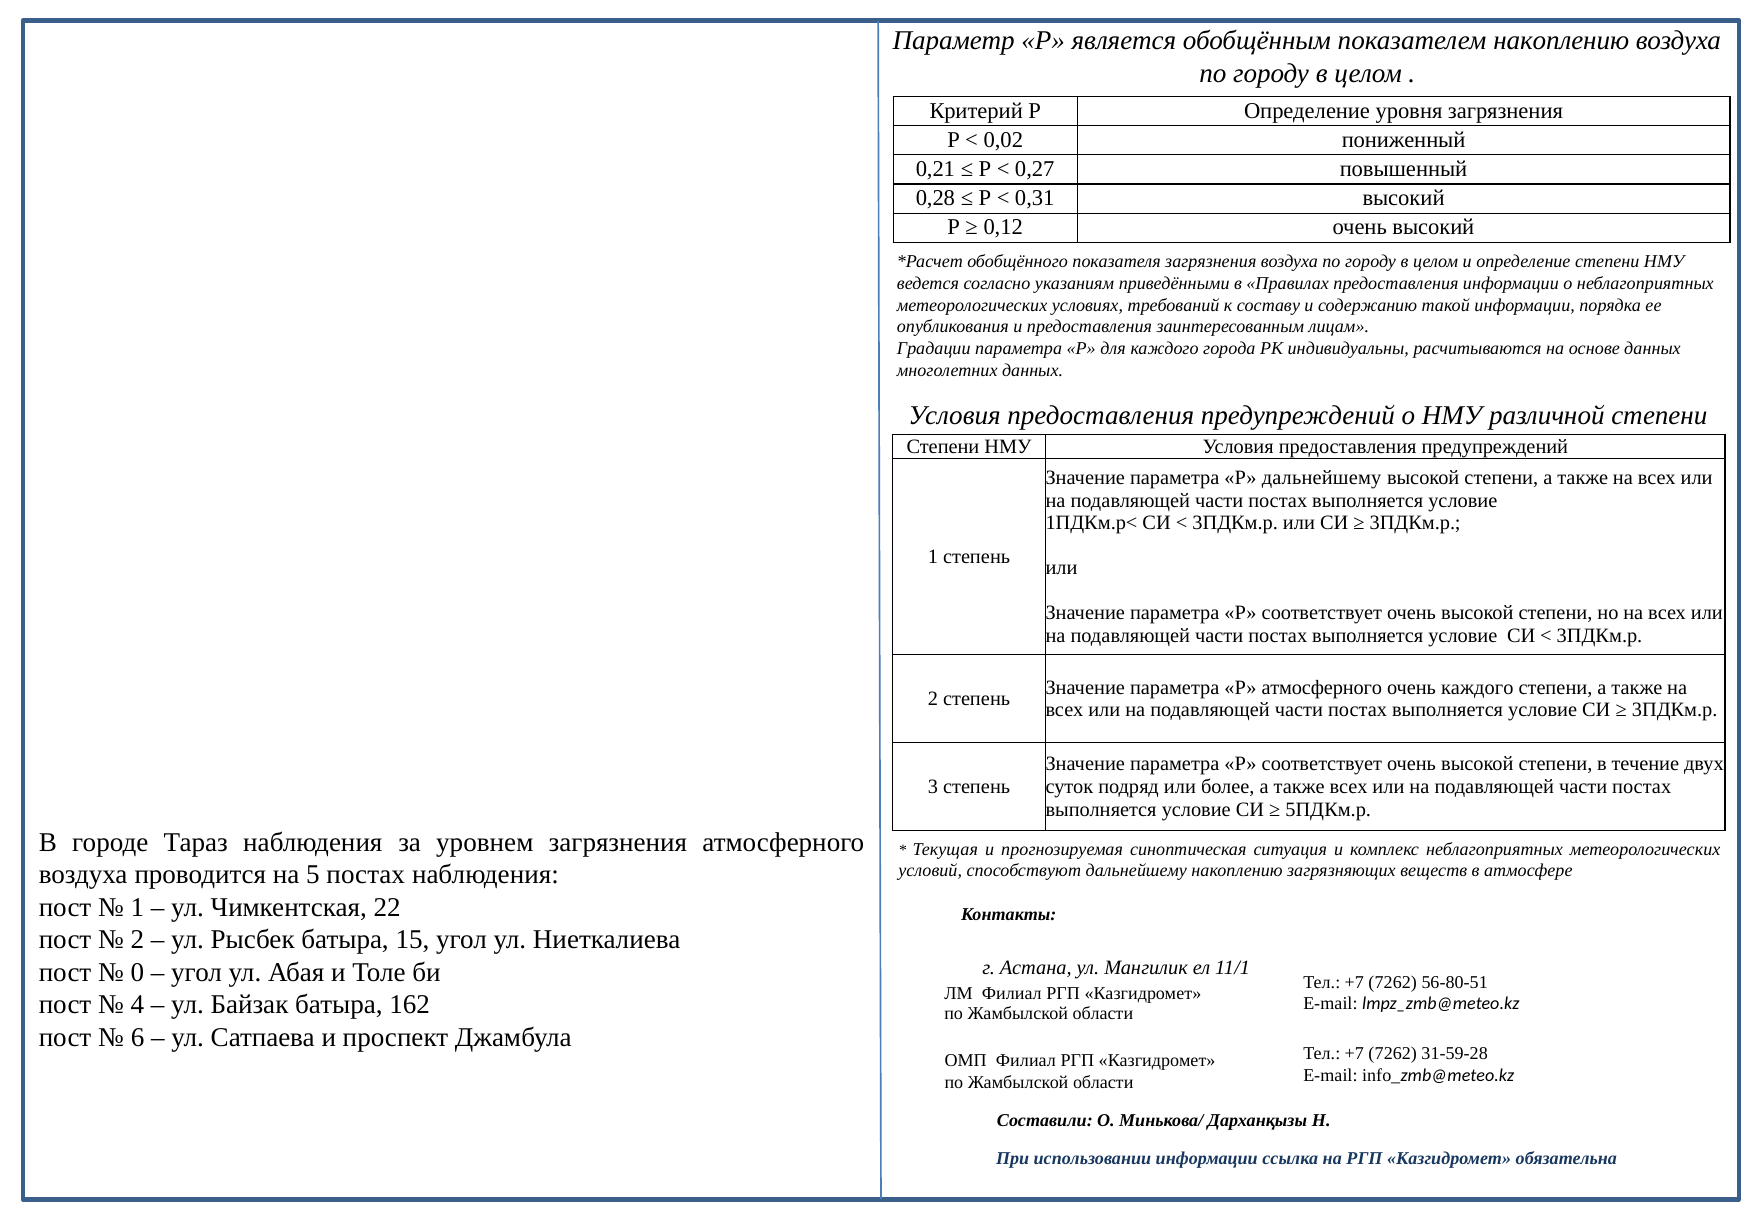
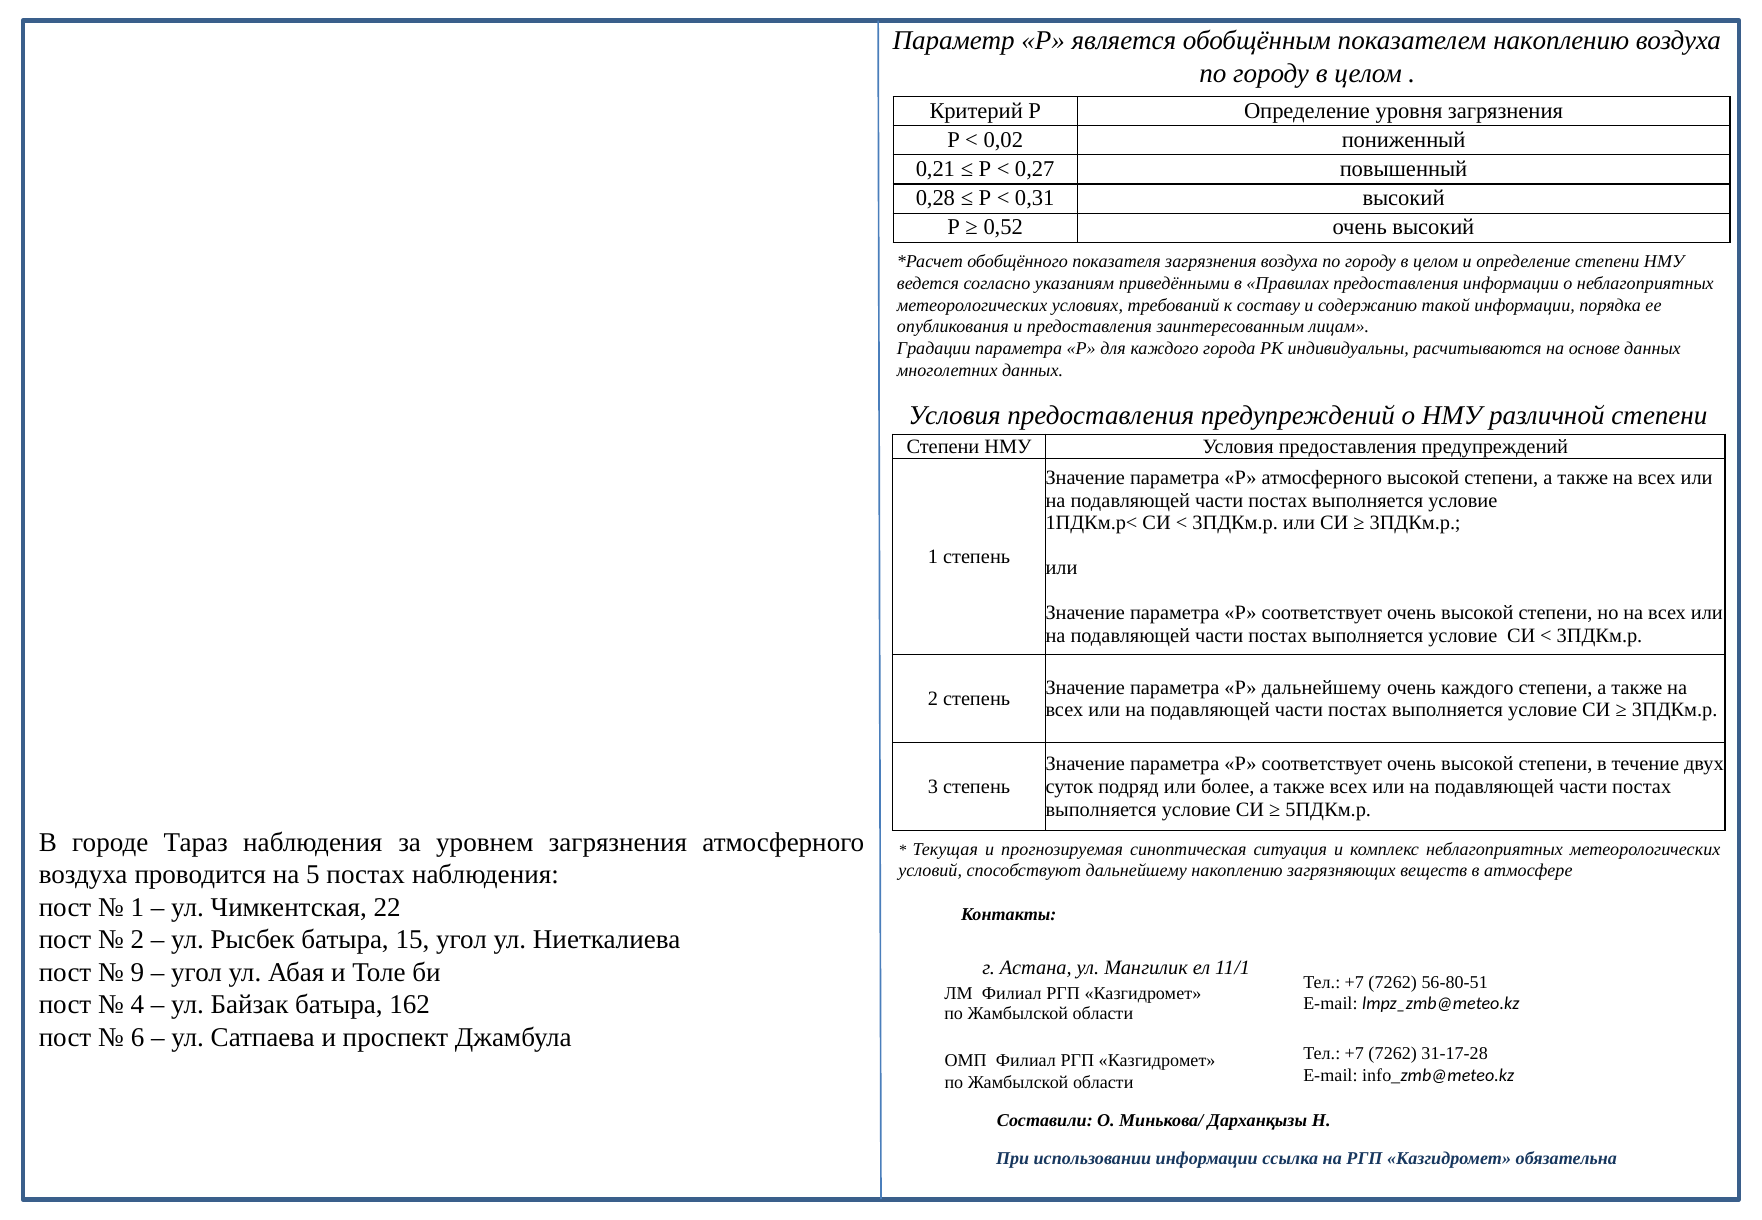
0,12: 0,12 -> 0,52
Р дальнейшему: дальнейшему -> атмосферного
Р атмосферного: атмосферного -> дальнейшему
0: 0 -> 9
31-59-28: 31-59-28 -> 31-17-28
